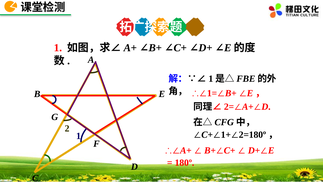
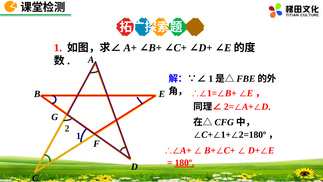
180º underline: none -> present
